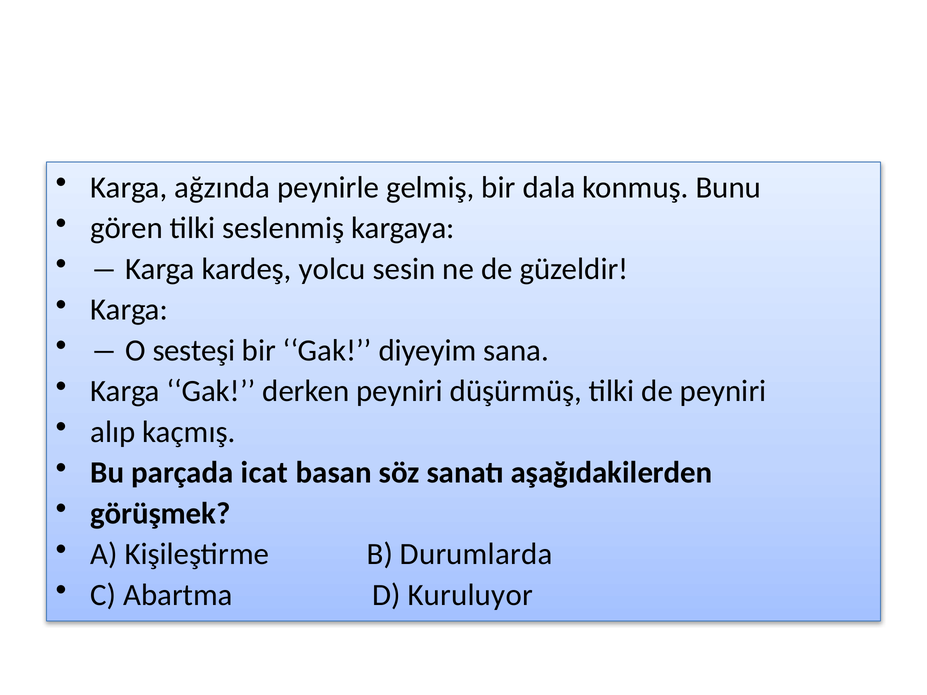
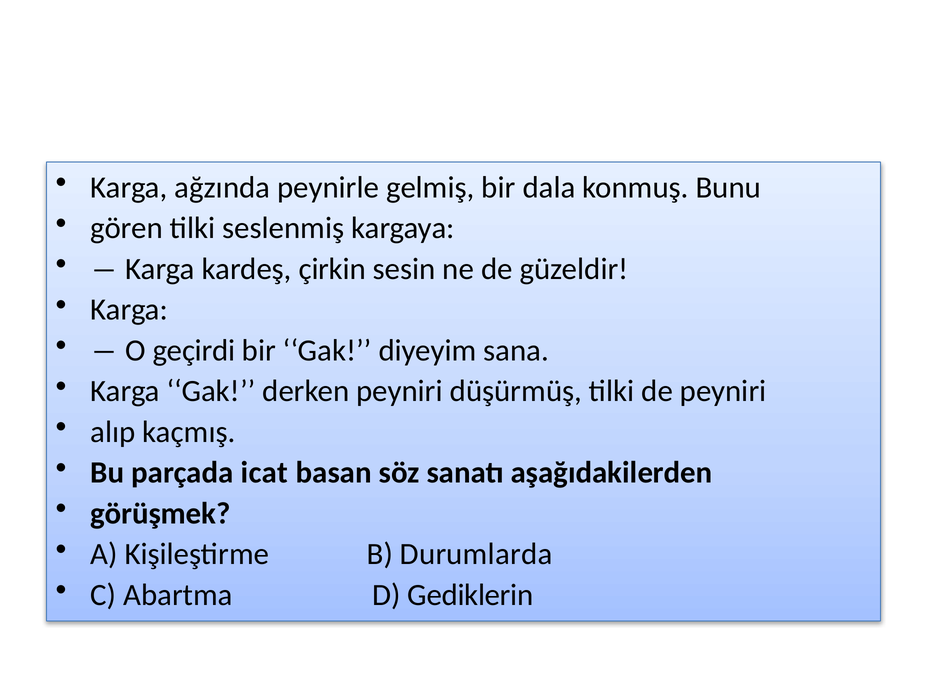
yolcu: yolcu -> çirkin
sesteşi: sesteşi -> geçirdi
Kuruluyor: Kuruluyor -> Gediklerin
